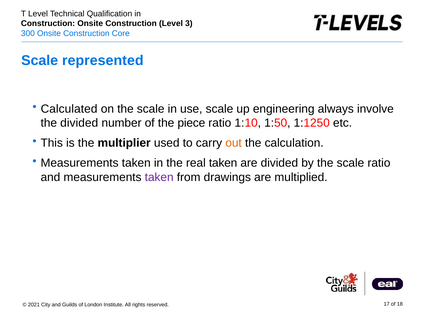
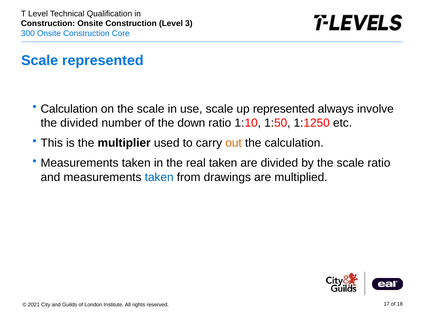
Calculated at (69, 109): Calculated -> Calculation
up engineering: engineering -> represented
piece: piece -> down
taken at (159, 177) colour: purple -> blue
